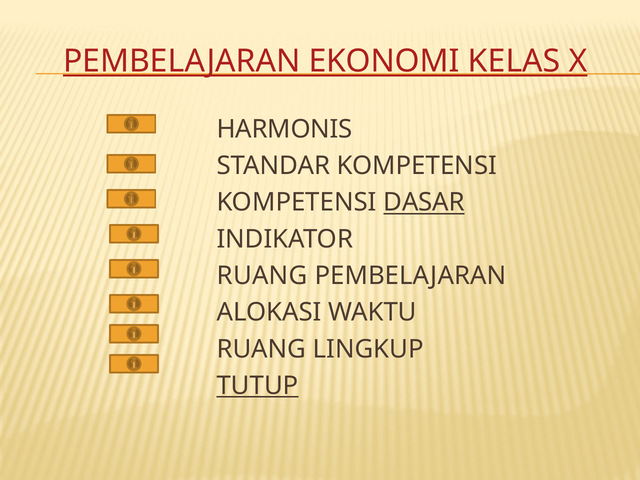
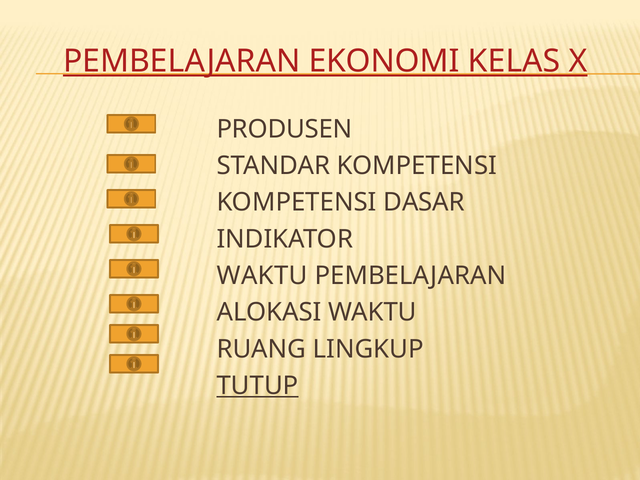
HARMONIS: HARMONIS -> PRODUSEN
DASAR underline: present -> none
RUANG at (262, 276): RUANG -> WAKTU
